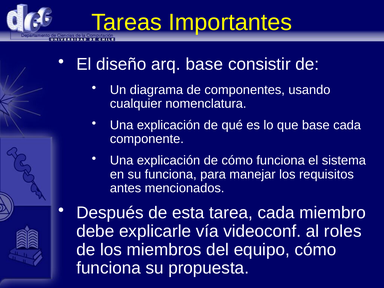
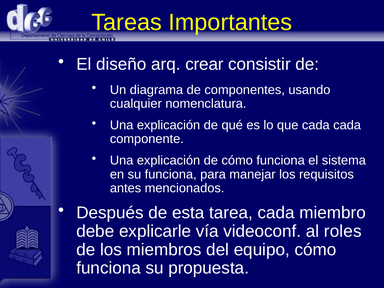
arq base: base -> crear
que base: base -> cada
